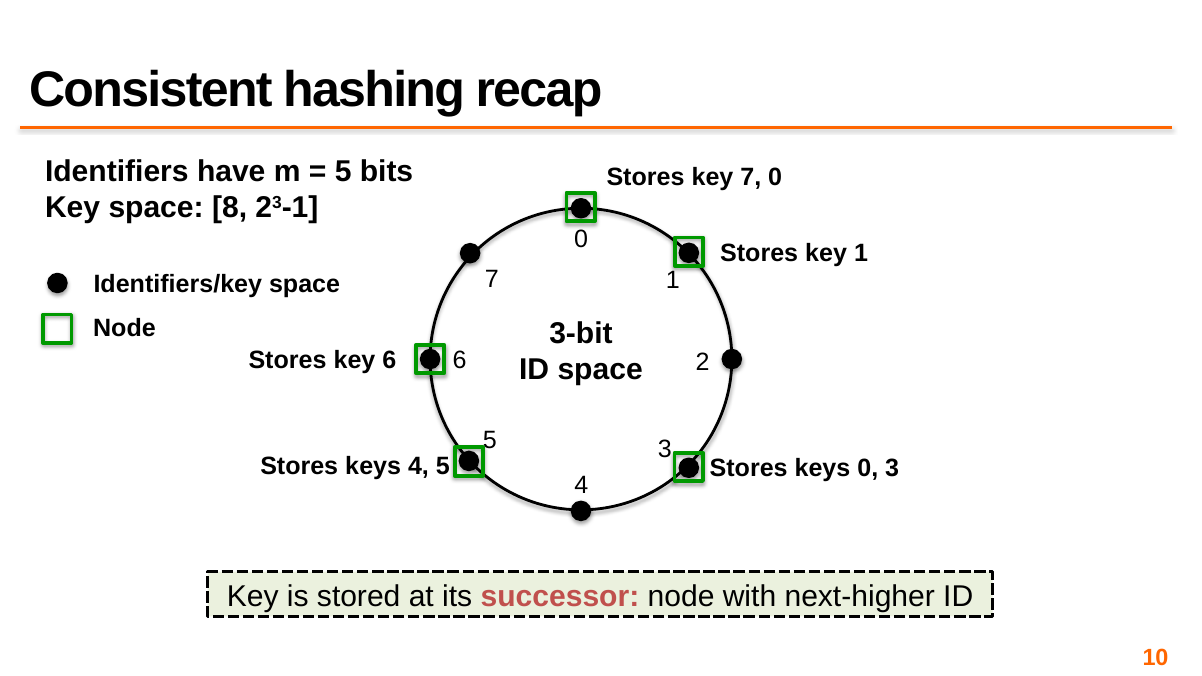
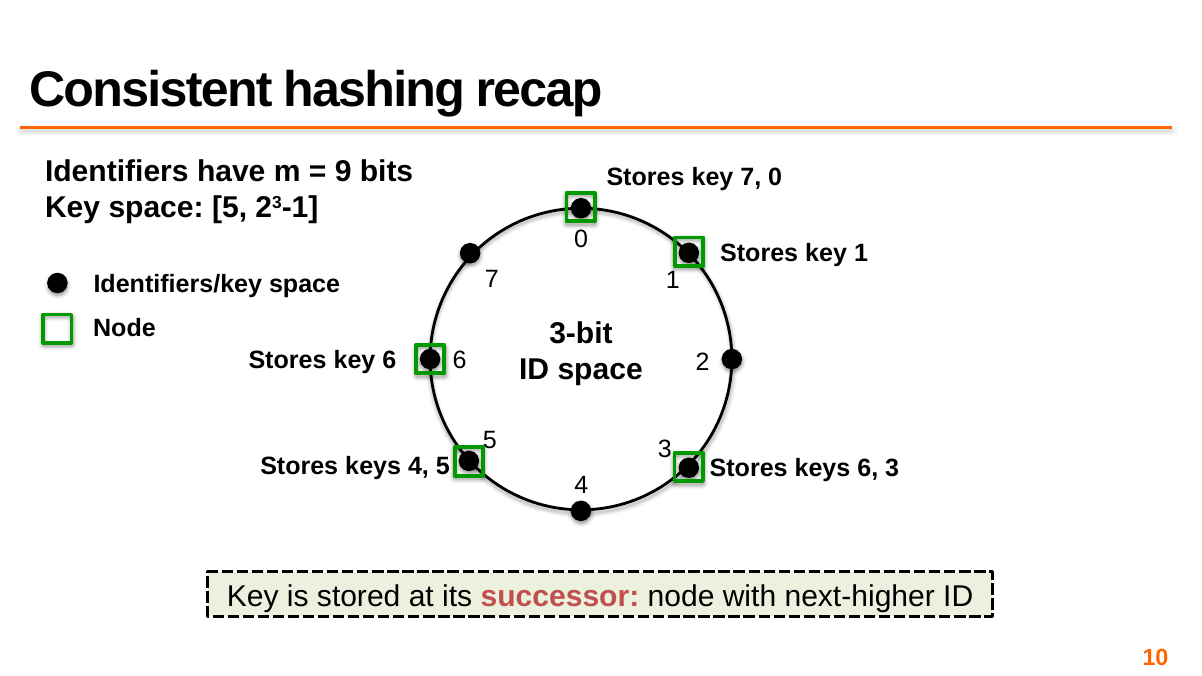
5 at (343, 172): 5 -> 9
space 8: 8 -> 5
keys 0: 0 -> 6
